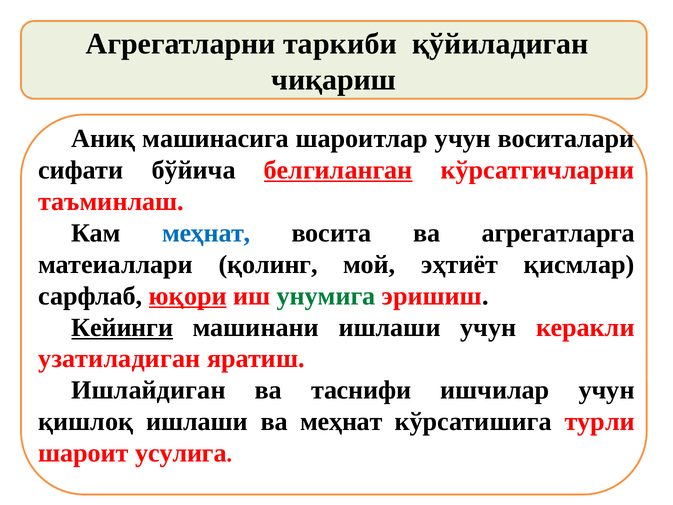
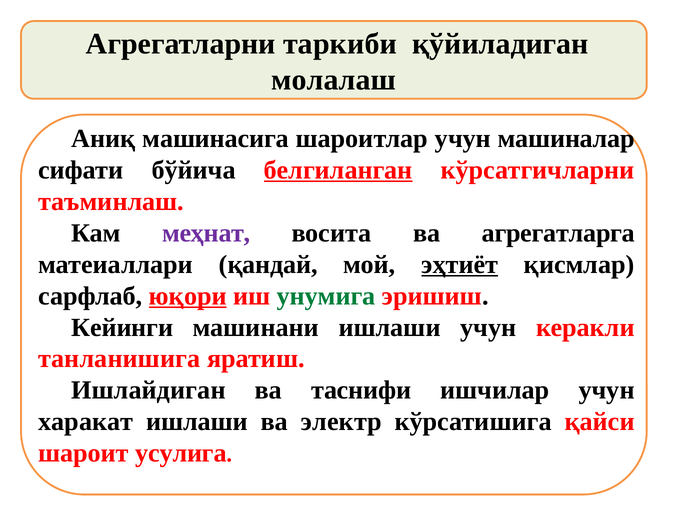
чиқариш: чиқариш -> молалаш
воситалари: воситалари -> машиналар
меҳнат at (206, 233) colour: blue -> purple
қолинг: қолинг -> қандай
эҳтиёт underline: none -> present
Кейинги underline: present -> none
узатиладиган: узатиладиган -> танланишига
қишлоқ: қишлоқ -> харакат
ва меҳнат: меҳнат -> электр
турли: турли -> қайси
